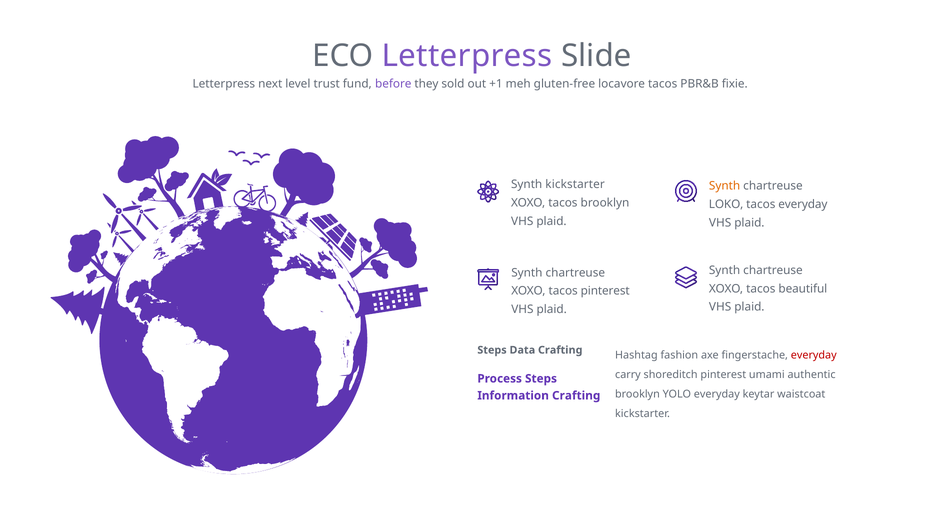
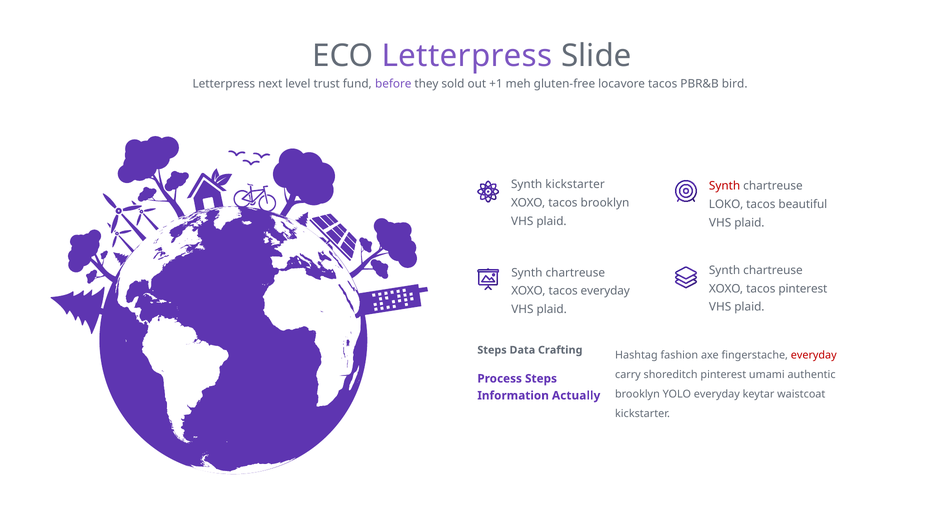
fixie: fixie -> bird
Synth at (725, 186) colour: orange -> red
tacos everyday: everyday -> beautiful
tacos beautiful: beautiful -> pinterest
tacos pinterest: pinterest -> everyday
Information Crafting: Crafting -> Actually
